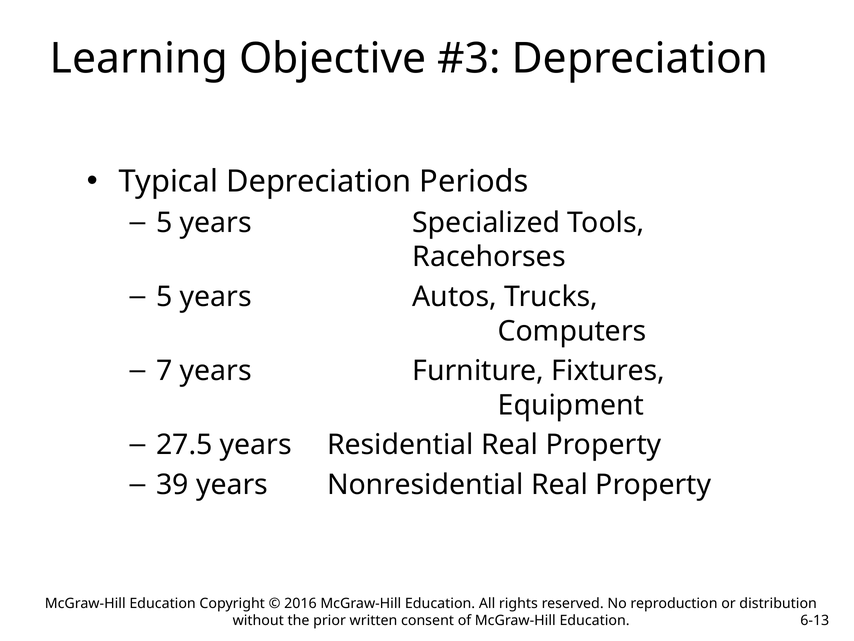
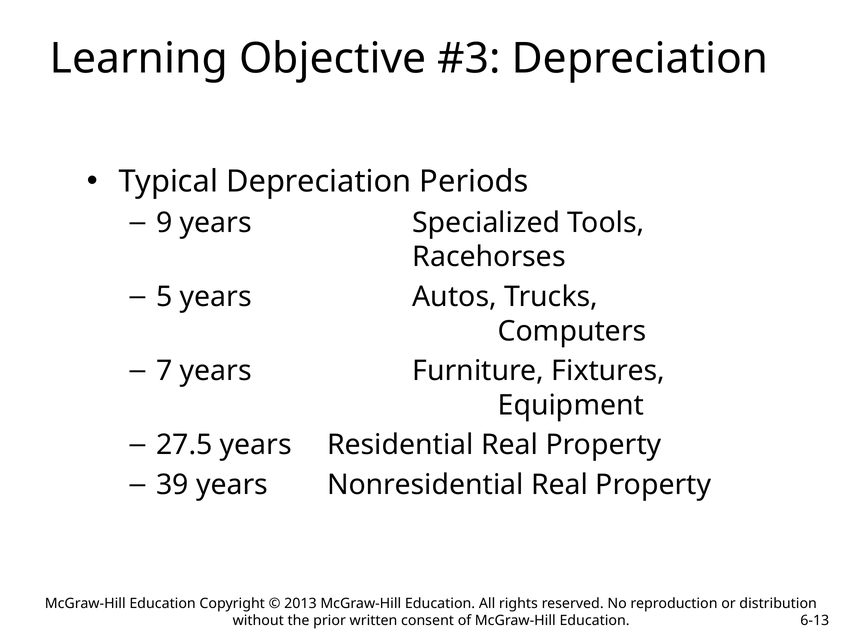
5 at (164, 223): 5 -> 9
2016: 2016 -> 2013
